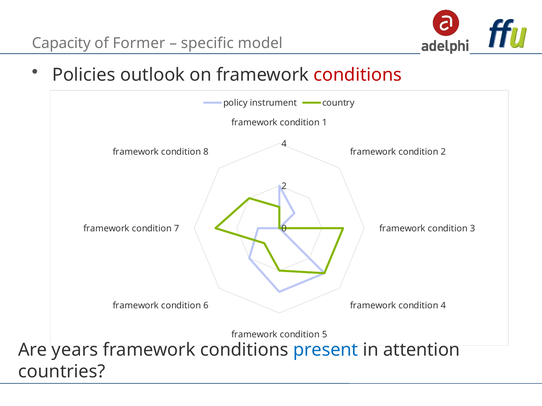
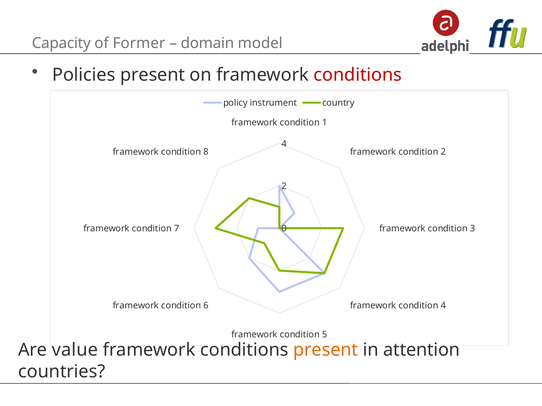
specific: specific -> domain
Policies outlook: outlook -> present
years: years -> value
present at (326, 350) colour: blue -> orange
